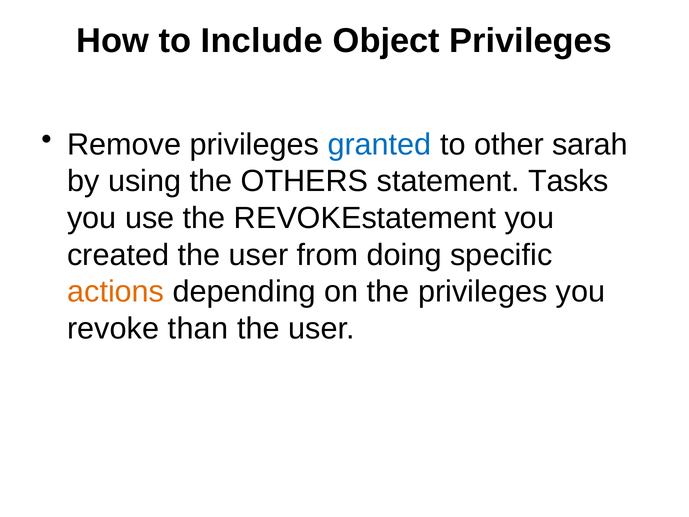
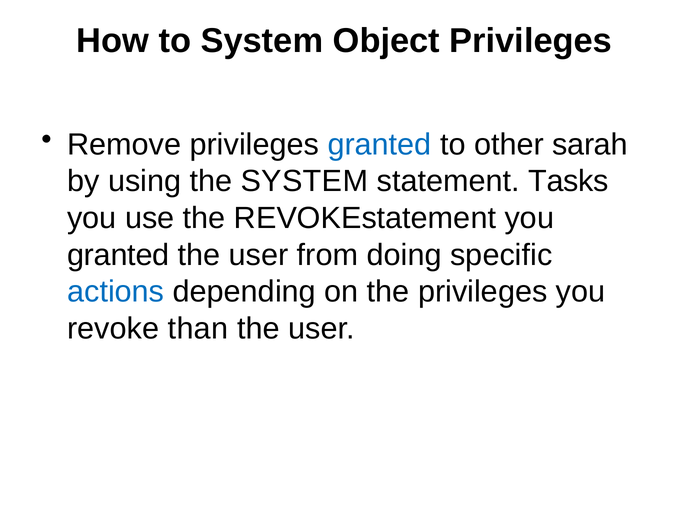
to Include: Include -> System
the OTHERS: OTHERS -> SYSTEM
created at (118, 255): created -> granted
actions colour: orange -> blue
